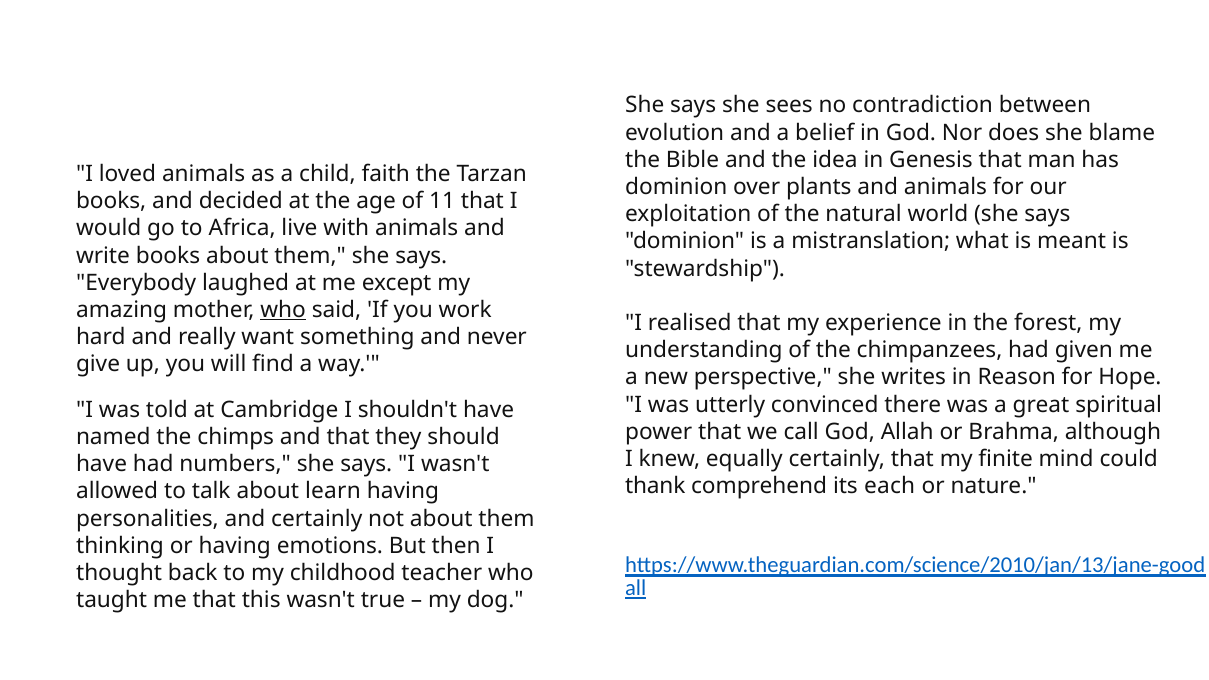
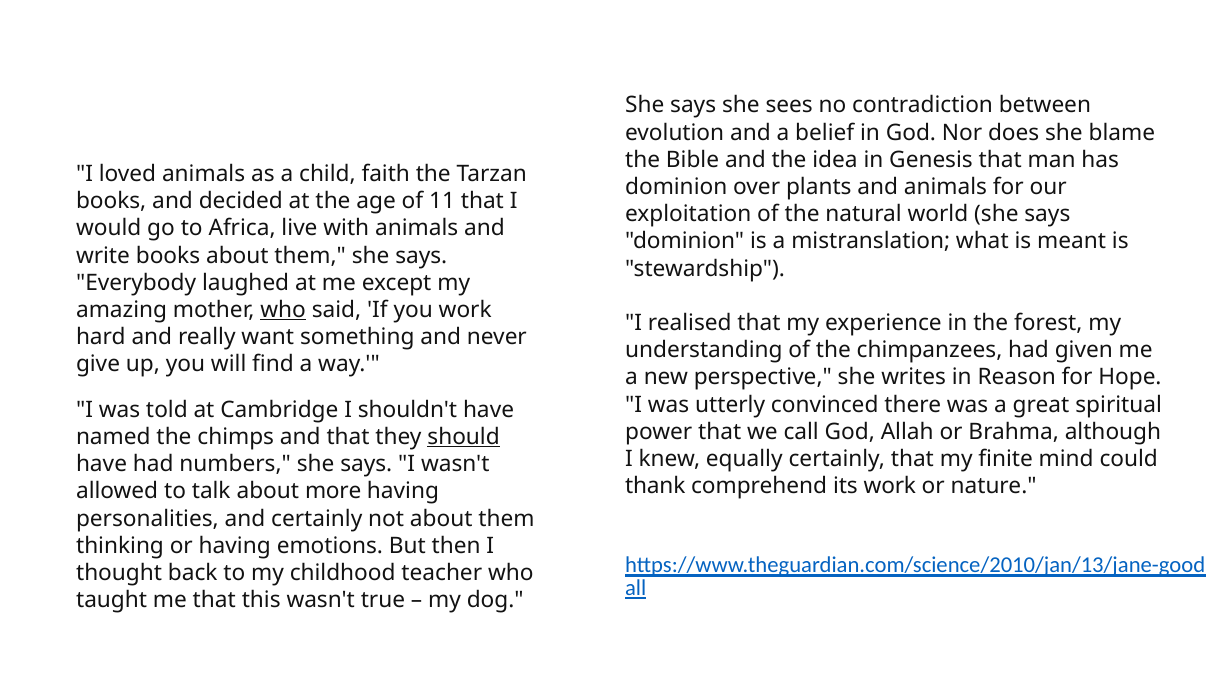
should underline: none -> present
its each: each -> work
learn: learn -> more
